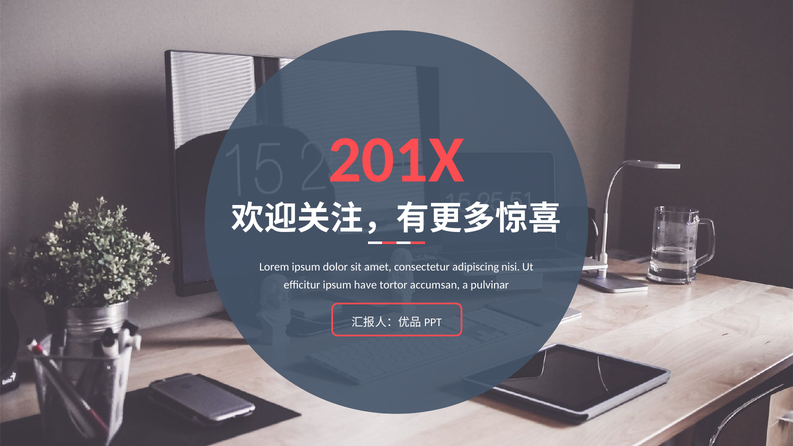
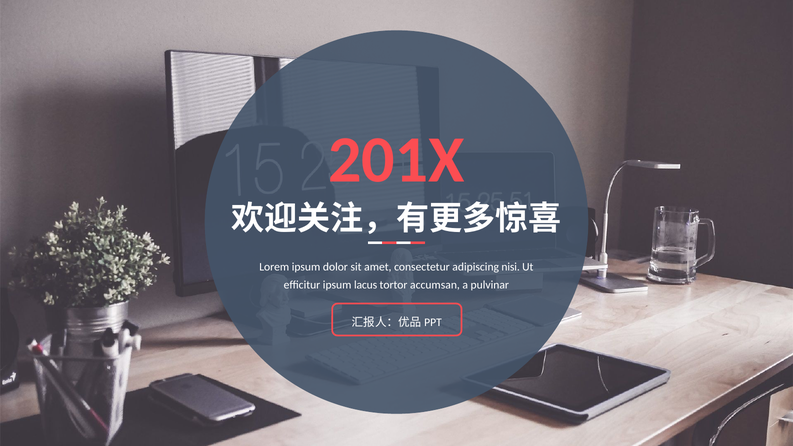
have: have -> lacus
